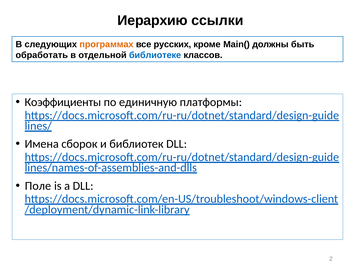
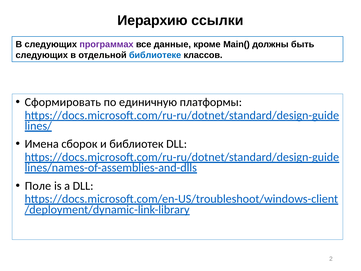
программах colour: orange -> purple
русских: русских -> данные
обработать at (42, 55): обработать -> следующих
Коэффициенты: Коэффициенты -> Сформировать
